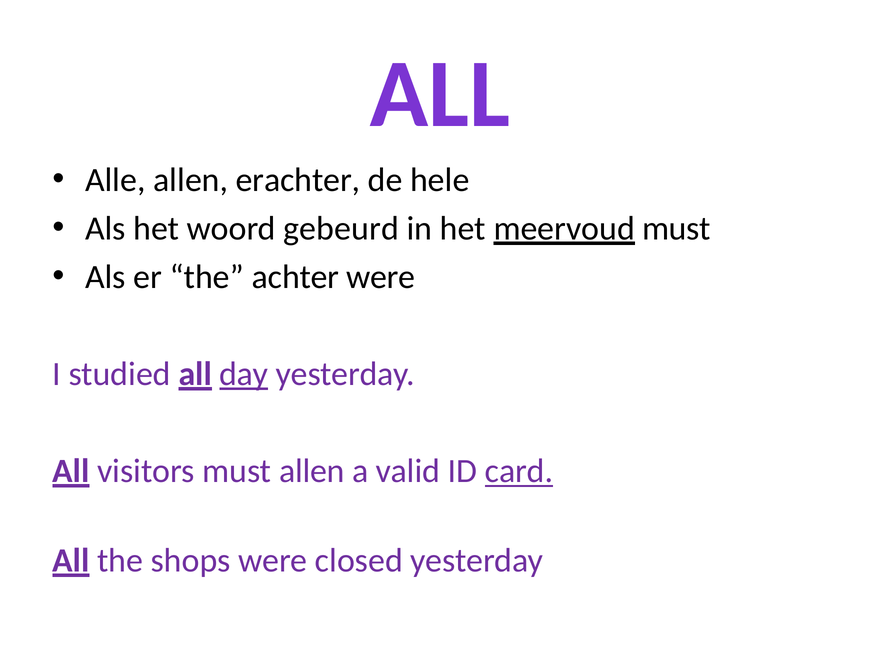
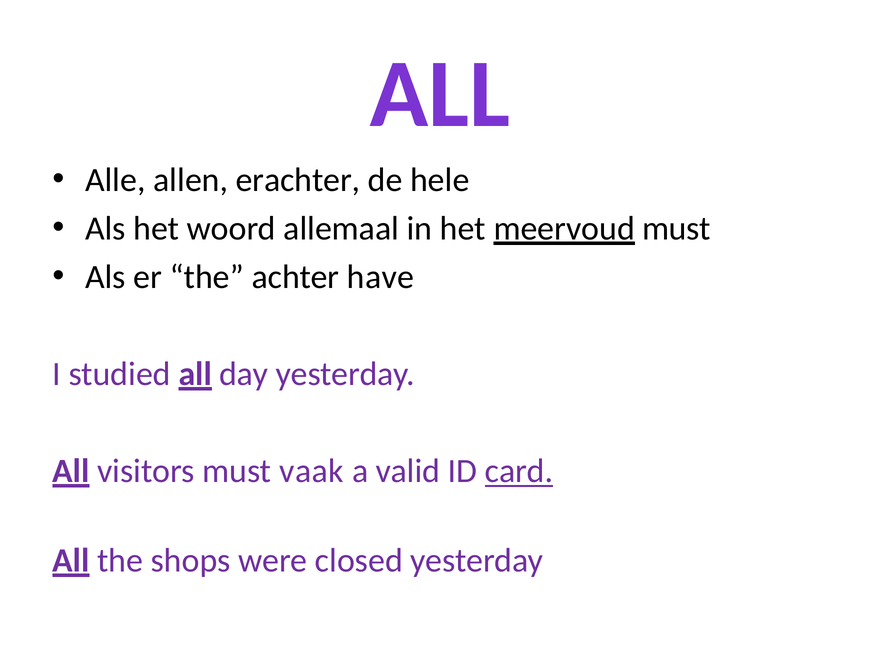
gebeurd: gebeurd -> allemaal
achter were: were -> have
day underline: present -> none
must allen: allen -> vaak
